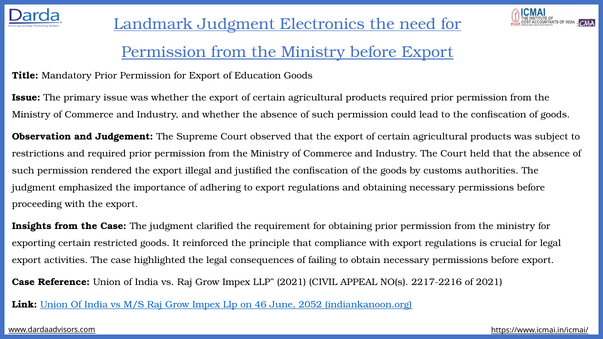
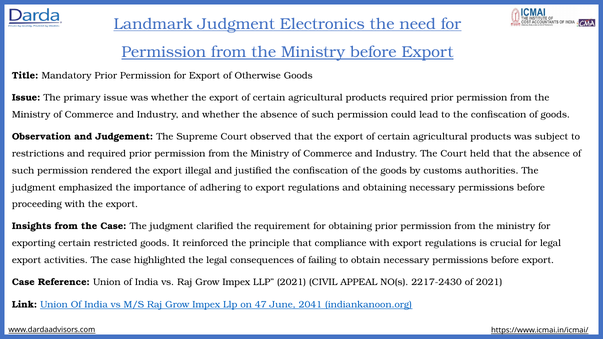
Education: Education -> Otherwise
2217-2216: 2217-2216 -> 2217-2430
46: 46 -> 47
2052: 2052 -> 2041
